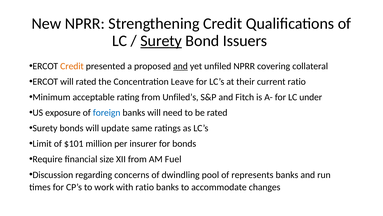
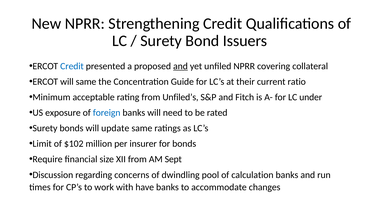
Surety at (161, 41) underline: present -> none
Credit at (72, 66) colour: orange -> blue
will rated: rated -> same
Leave: Leave -> Guide
$101: $101 -> $102
Fuel: Fuel -> Sept
represents: represents -> calculation
with ratio: ratio -> have
